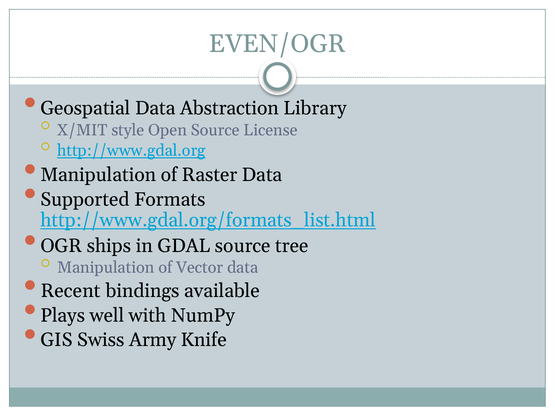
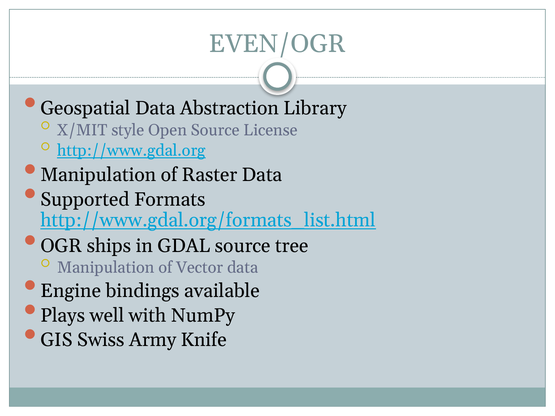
Recent: Recent -> Engine
